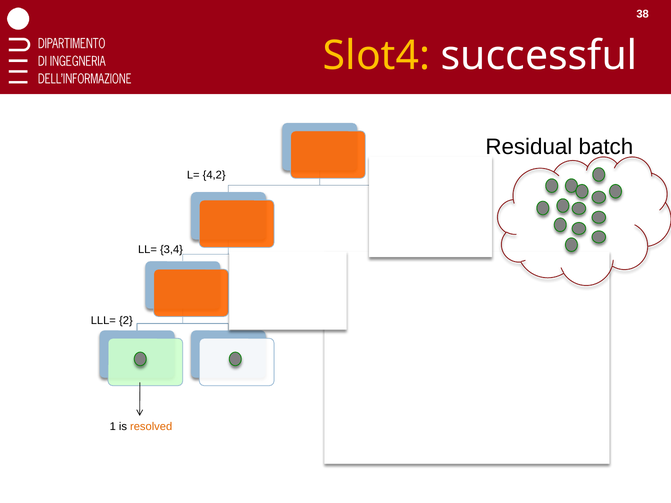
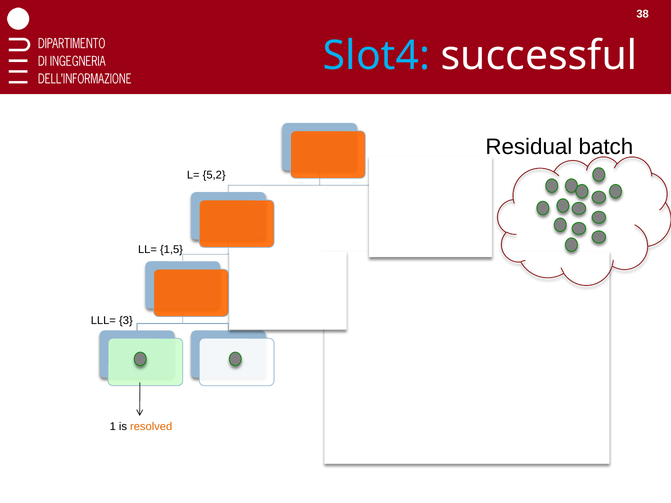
Slot4 colour: yellow -> light blue
4,2: 4,2 -> 5,2
3,4: 3,4 -> 1,5
LLL= 2: 2 -> 3
